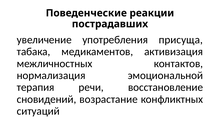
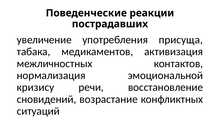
терапия: терапия -> кризису
